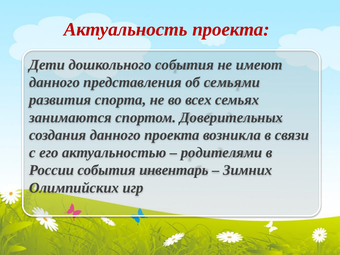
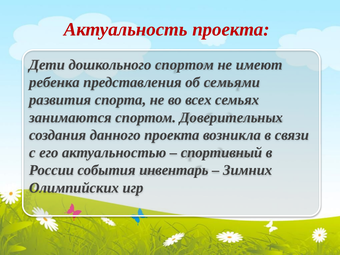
дошкольного события: события -> спортом
данного at (55, 82): данного -> ребенка
родителями: родителями -> спортивный
